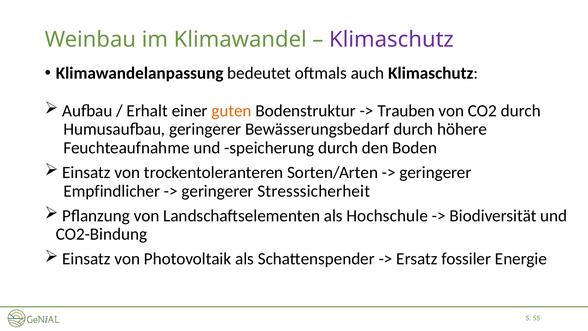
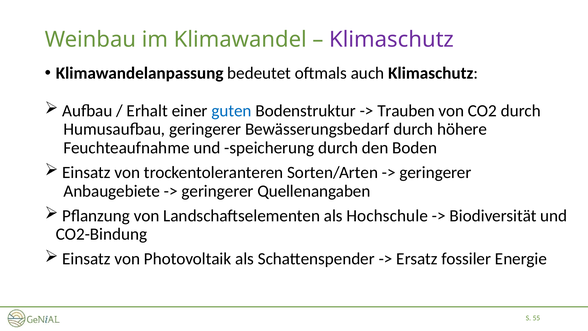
guten colour: orange -> blue
Empfindlicher: Empfindlicher -> Anbaugebiete
Stresssicherheit: Stresssicherheit -> Quellenangaben
